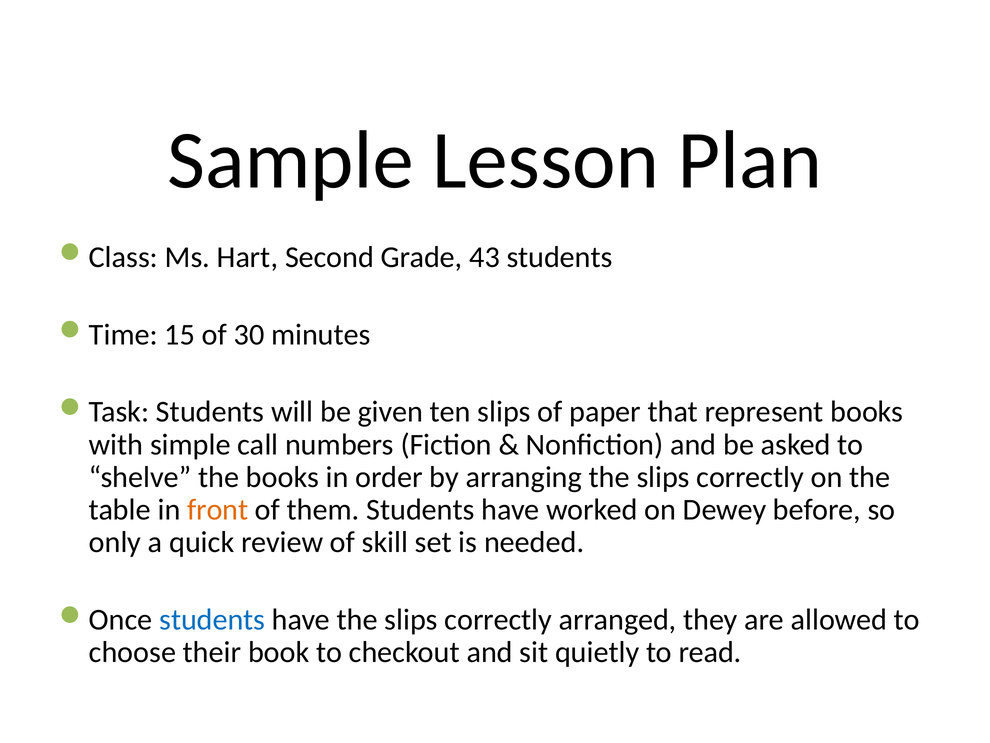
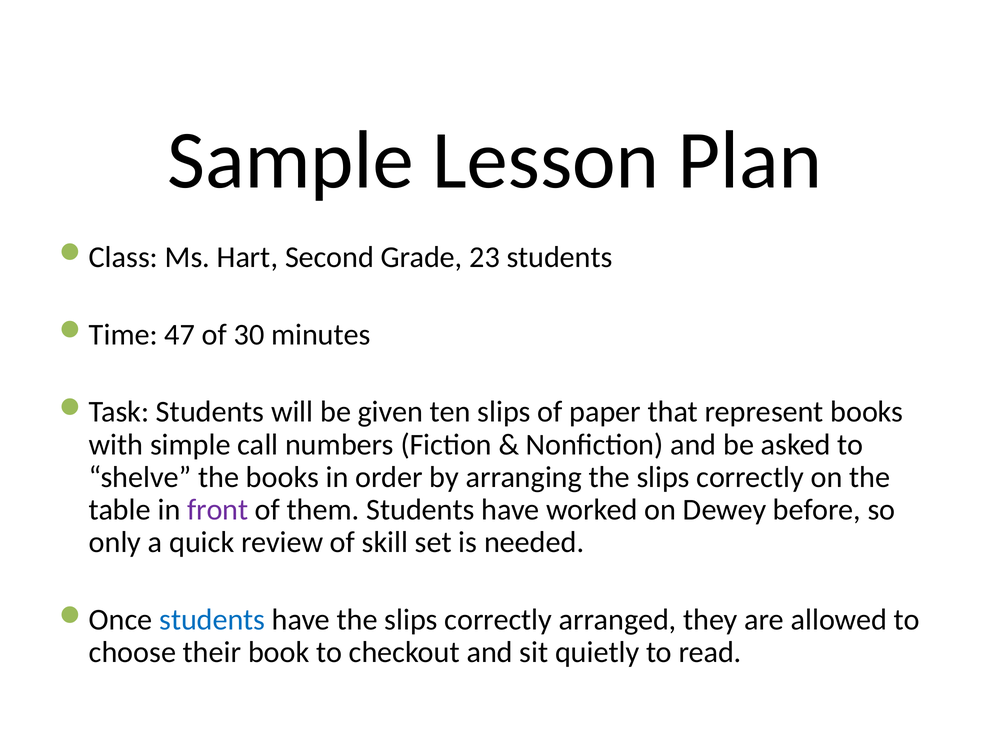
43: 43 -> 23
15: 15 -> 47
front colour: orange -> purple
